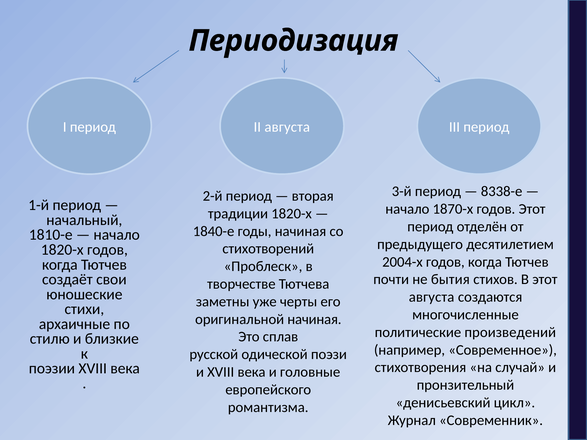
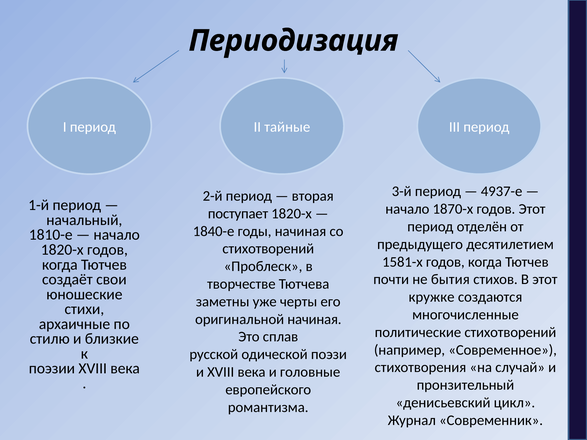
II августа: августа -> тайные
8338-е: 8338-е -> 4937-е
традиции: традиции -> поступает
2004-х: 2004-х -> 1581-х
августа at (432, 297): августа -> кружке
политические произведений: произведений -> стихотворений
